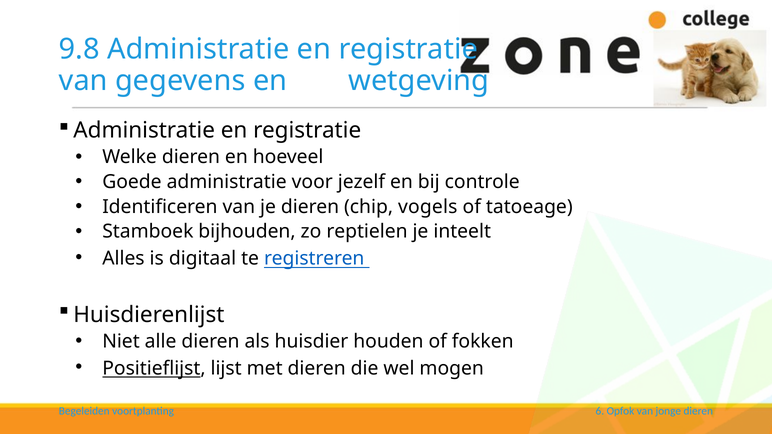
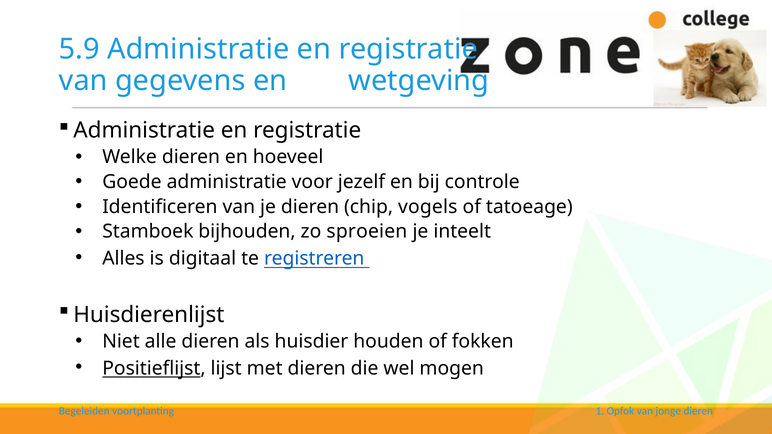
9.8: 9.8 -> 5.9
reptielen: reptielen -> sproeien
6: 6 -> 1
